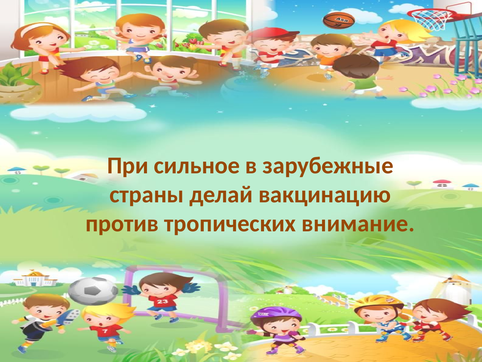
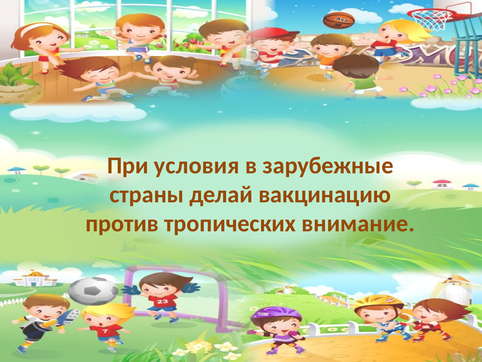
сильное: сильное -> условия
